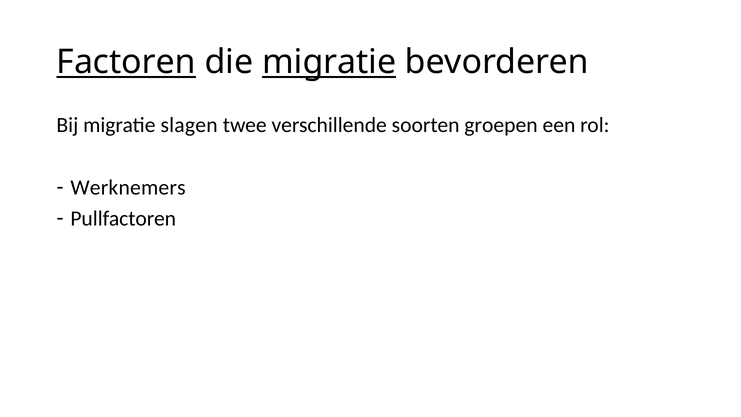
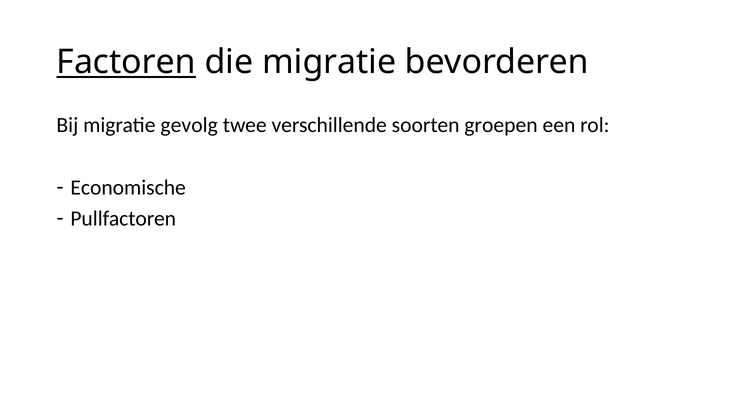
migratie at (329, 62) underline: present -> none
slagen: slagen -> gevolg
Werknemers: Werknemers -> Economische
